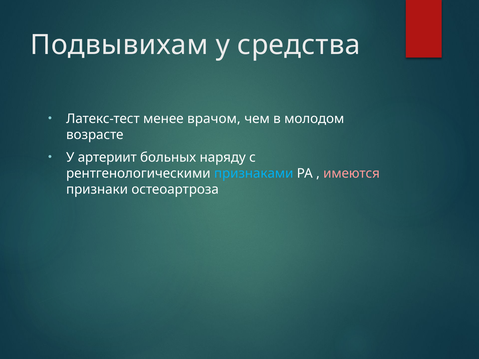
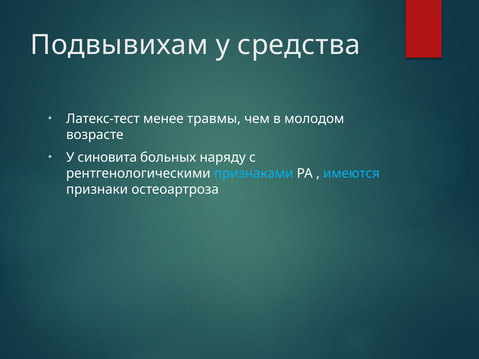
врачом: врачом -> травмы
артериит: артериит -> синовита
имеются colour: pink -> light blue
